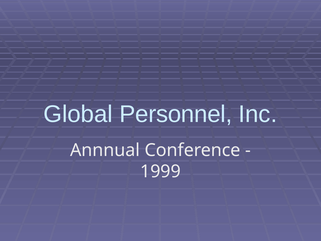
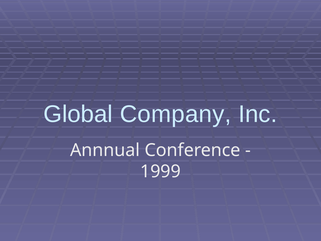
Personnel: Personnel -> Company
